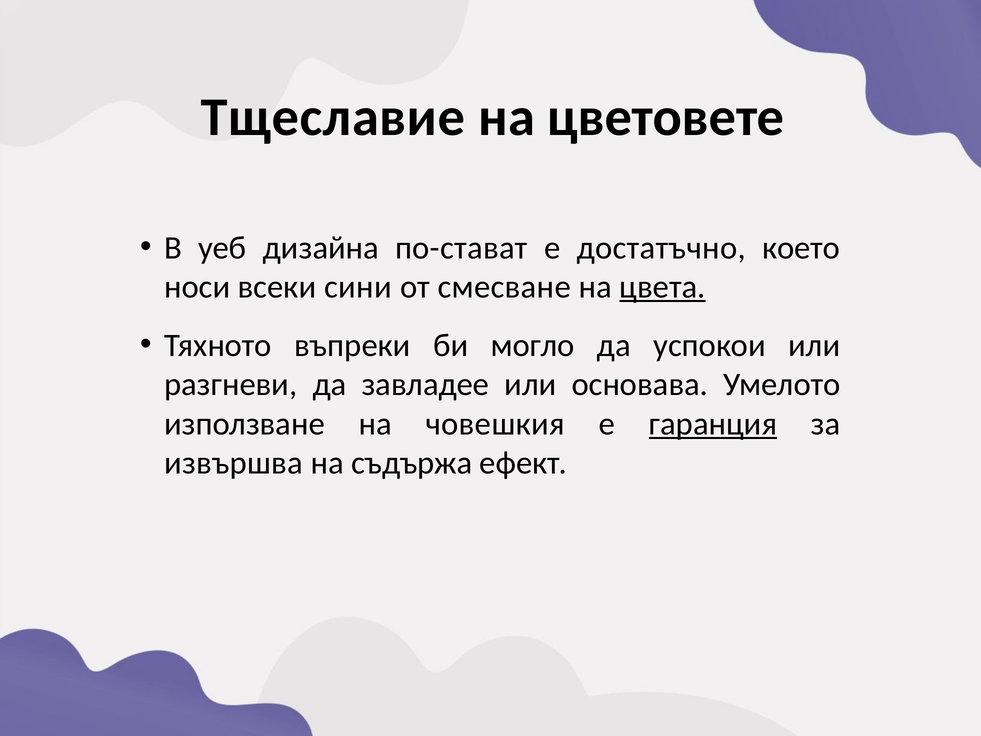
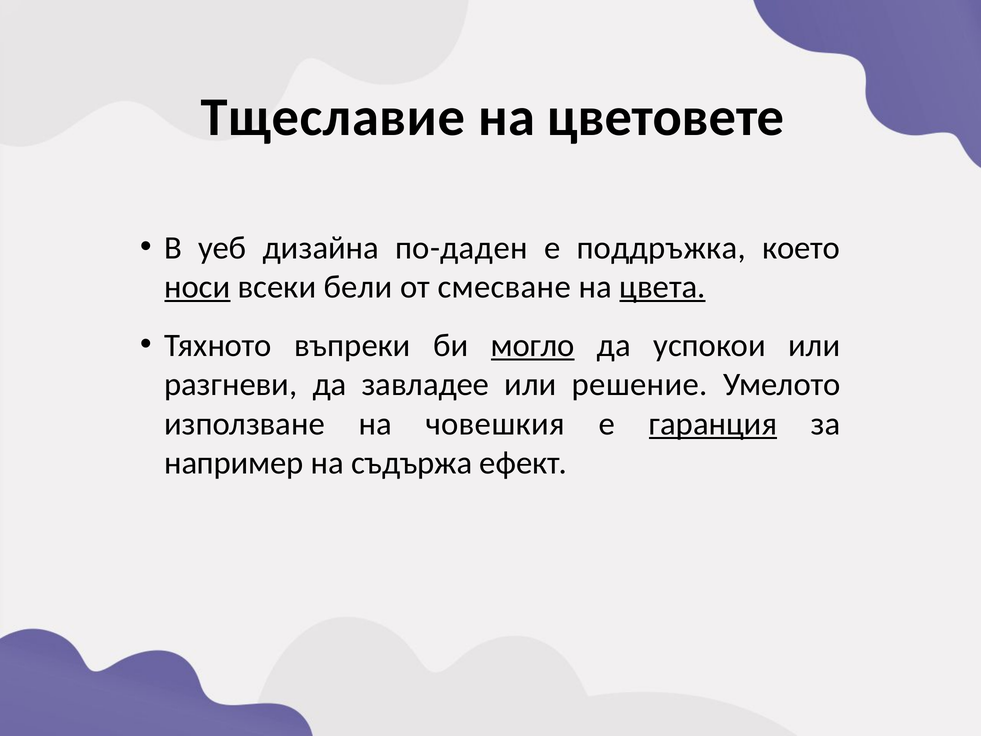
по-стават: по-стават -> по-даден
достатъчно: достатъчно -> поддръжка
носи underline: none -> present
сини: сини -> бели
могло underline: none -> present
основава: основава -> решение
извършва: извършва -> например
